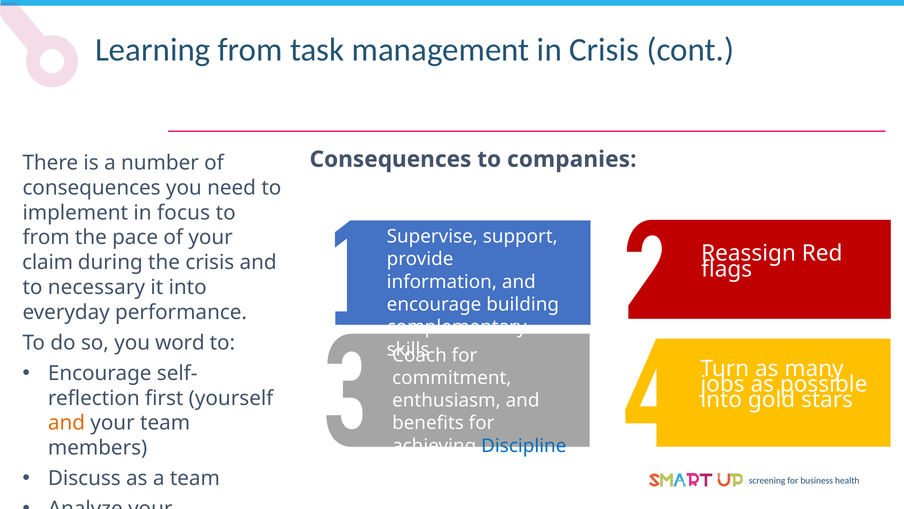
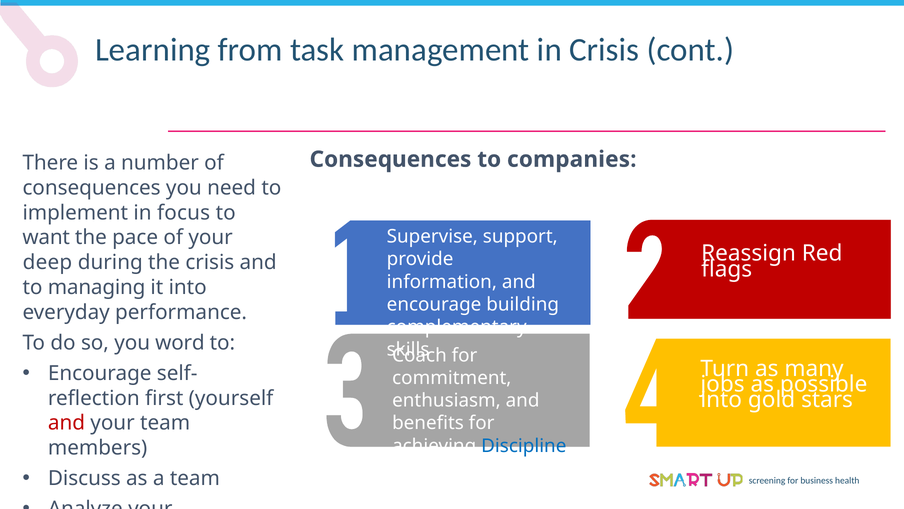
from at (46, 237): from -> want
claim: claim -> deep
necessary: necessary -> managing
and at (67, 423) colour: orange -> red
